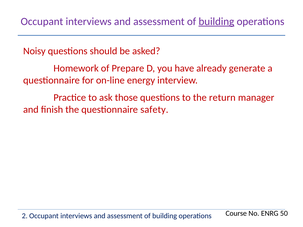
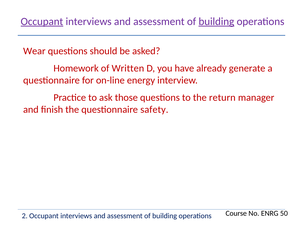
Occupant at (42, 21) underline: none -> present
Noisy: Noisy -> Wear
Prepare: Prepare -> Written
